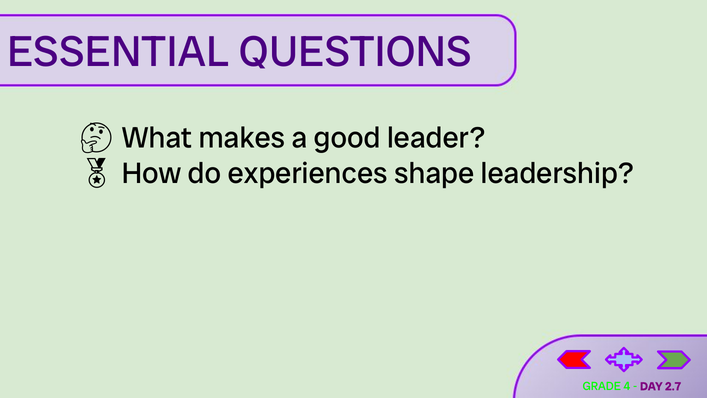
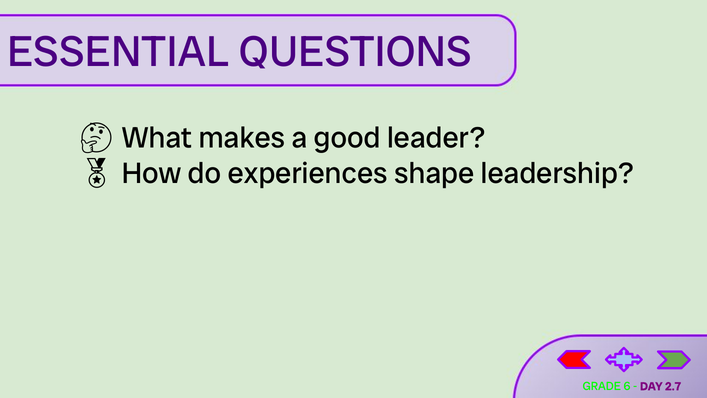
4: 4 -> 6
